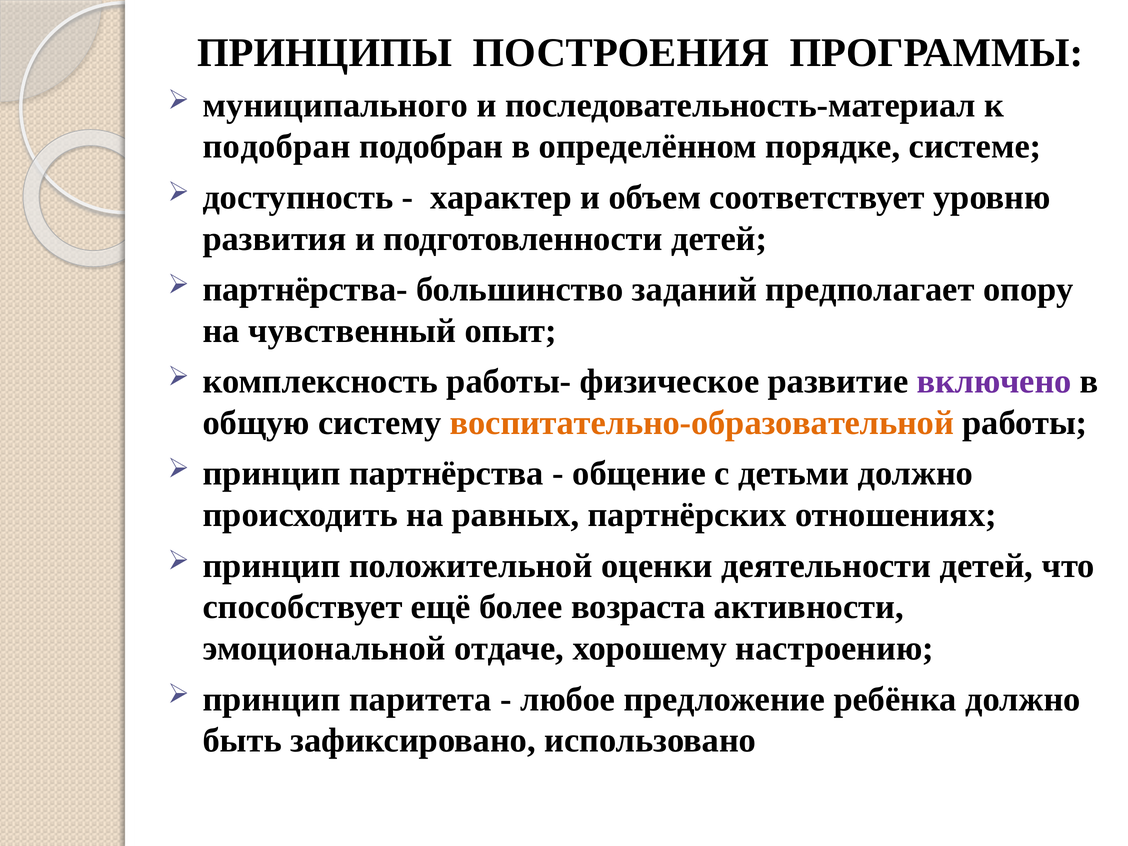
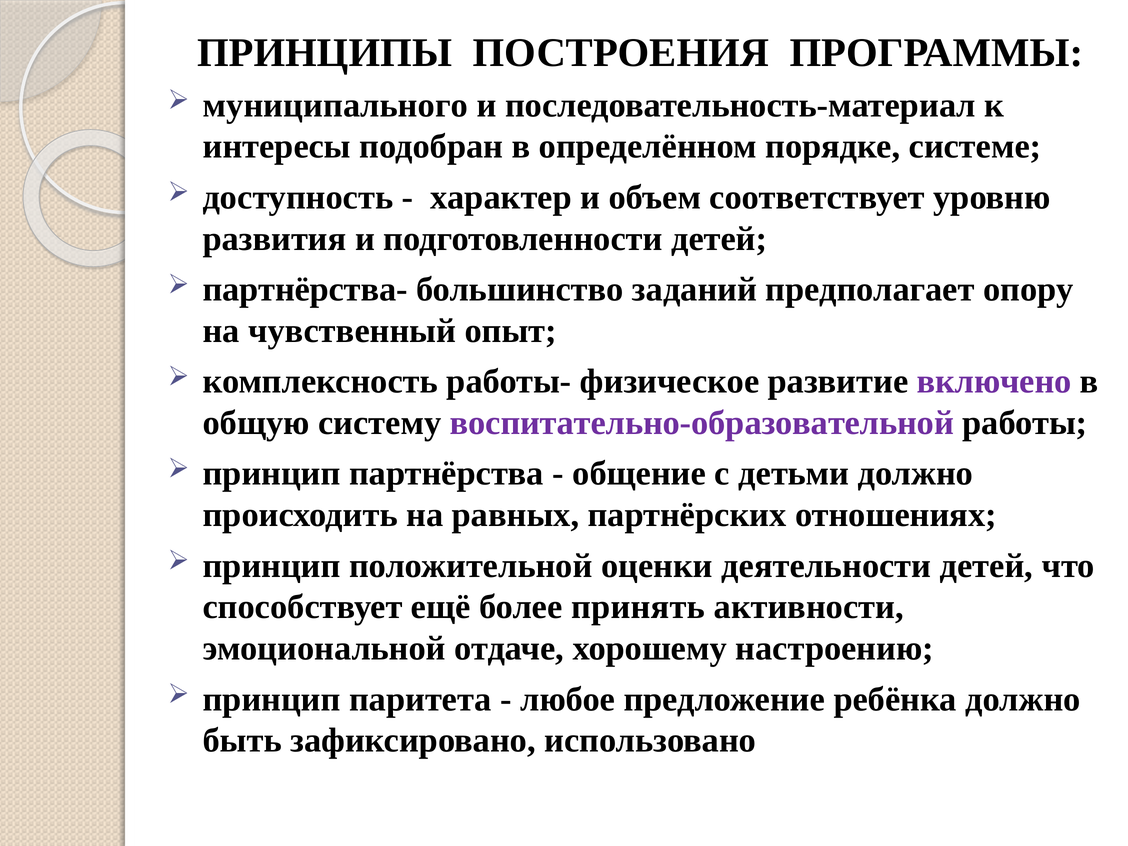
подобран at (277, 147): подобран -> интересы
воспитательно-образовательной colour: orange -> purple
возраста: возраста -> принять
